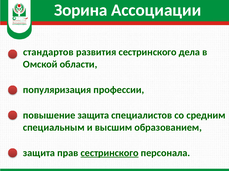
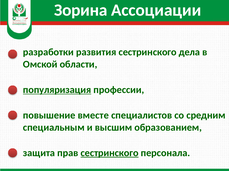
стандартов: стандартов -> разработки
популяризация underline: none -> present
повышение защита: защита -> вместе
